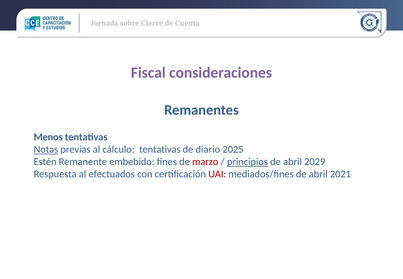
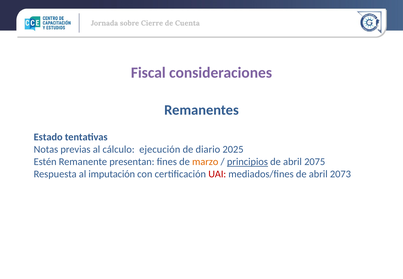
Menos: Menos -> Estado
Notas underline: present -> none
cálculo tentativas: tentativas -> ejecución
embebido: embebido -> presentan
marzo colour: red -> orange
2029: 2029 -> 2075
efectuados: efectuados -> imputación
2021: 2021 -> 2073
